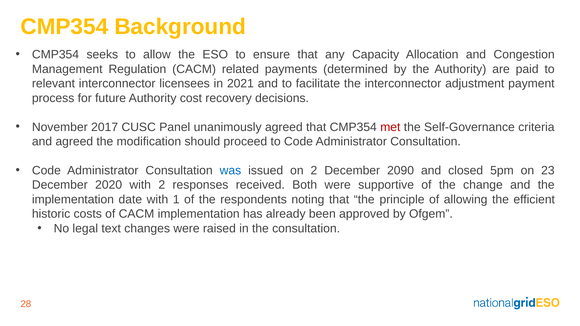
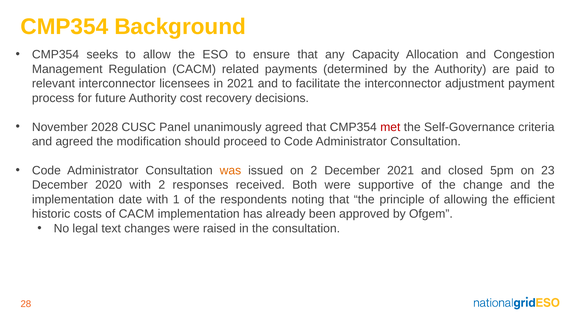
2017: 2017 -> 2028
was colour: blue -> orange
December 2090: 2090 -> 2021
